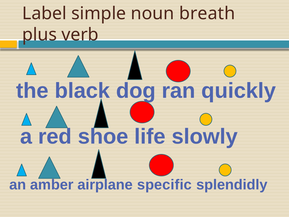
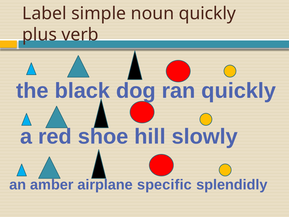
noun breath: breath -> quickly
life: life -> hill
